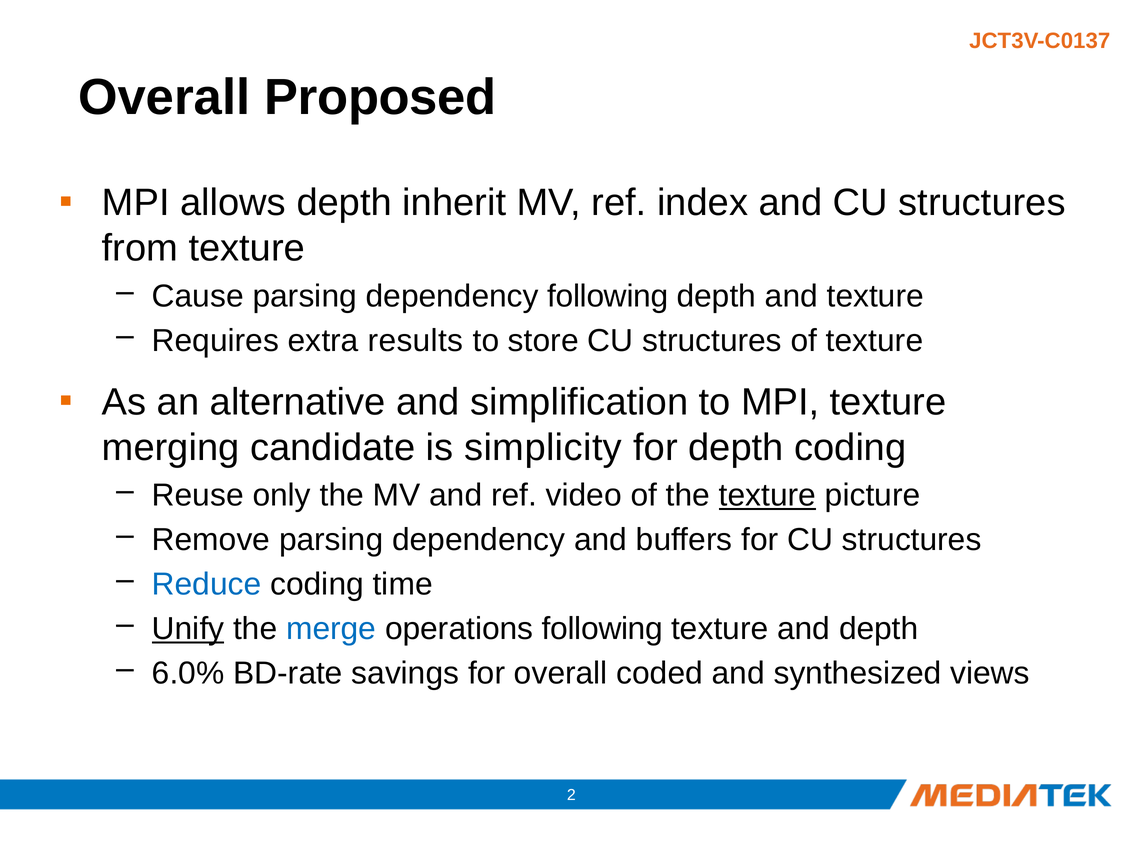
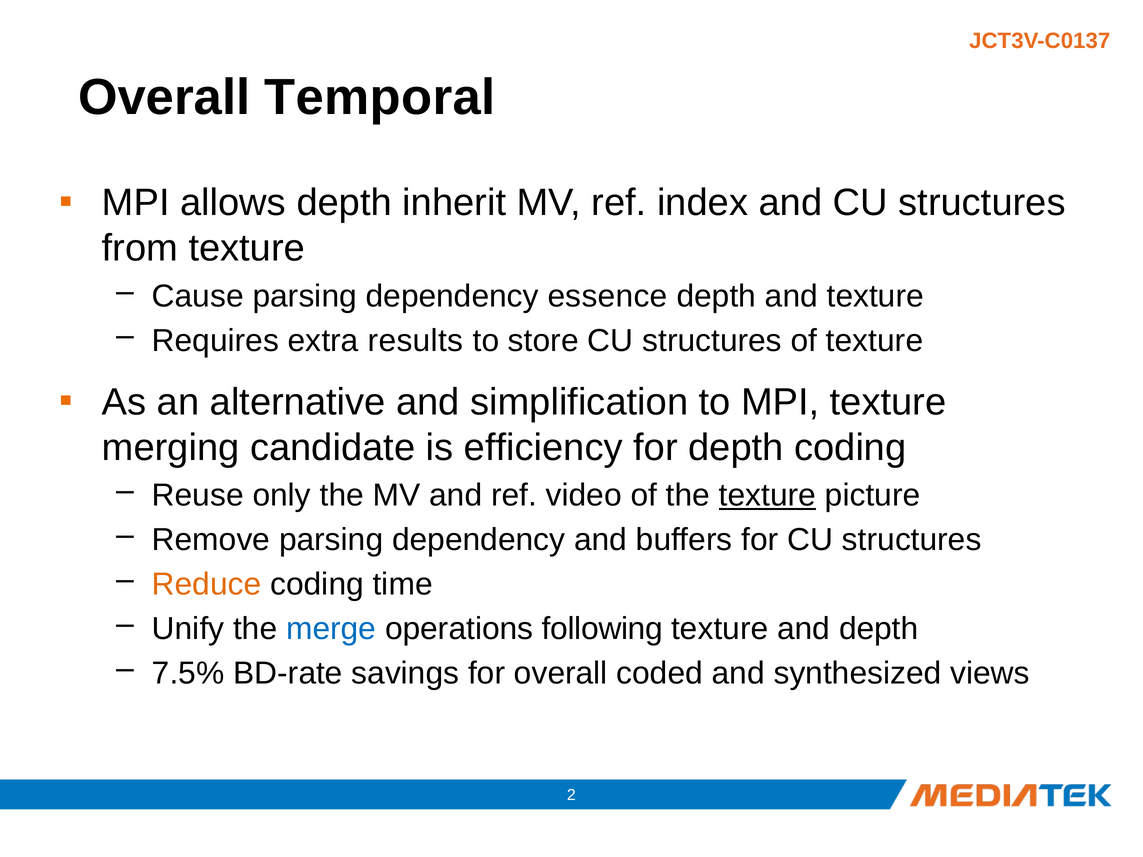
Proposed: Proposed -> Temporal
dependency following: following -> essence
simplicity: simplicity -> efficiency
Reduce colour: blue -> orange
Unify underline: present -> none
6.0%: 6.0% -> 7.5%
